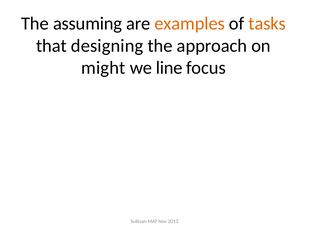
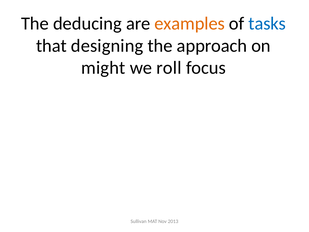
assuming: assuming -> deducing
tasks colour: orange -> blue
line: line -> roll
